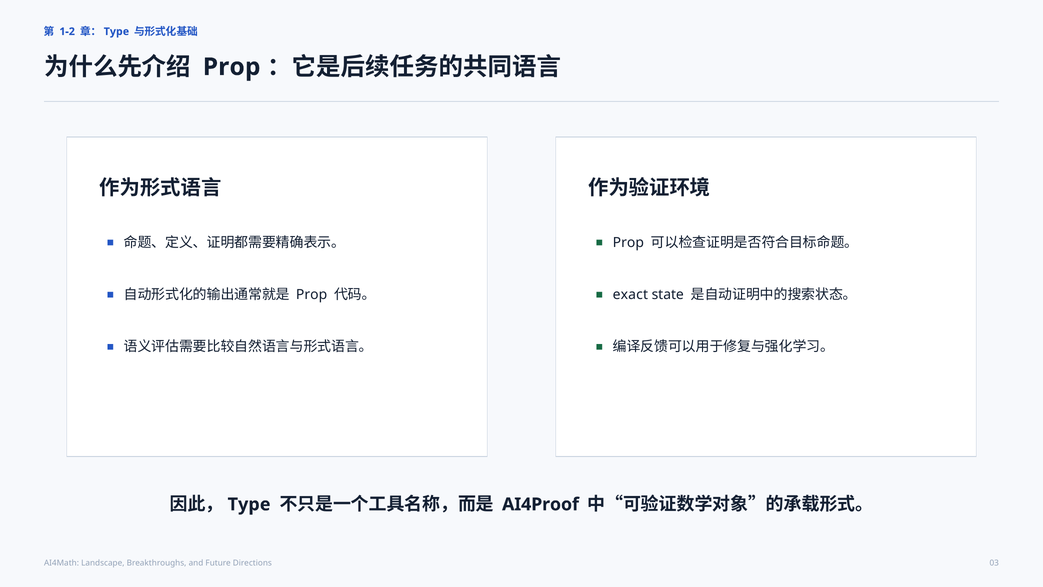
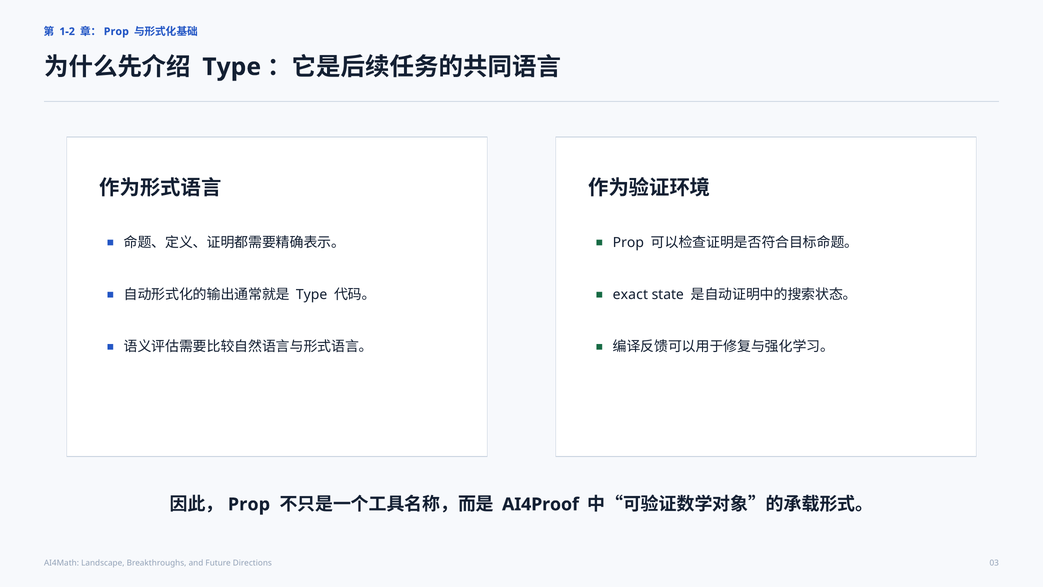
Type at (116, 31): Type -> Prop
Prop at (232, 67): Prop -> Type
Prop at (312, 294): Prop -> Type
Type at (249, 504): Type -> Prop
